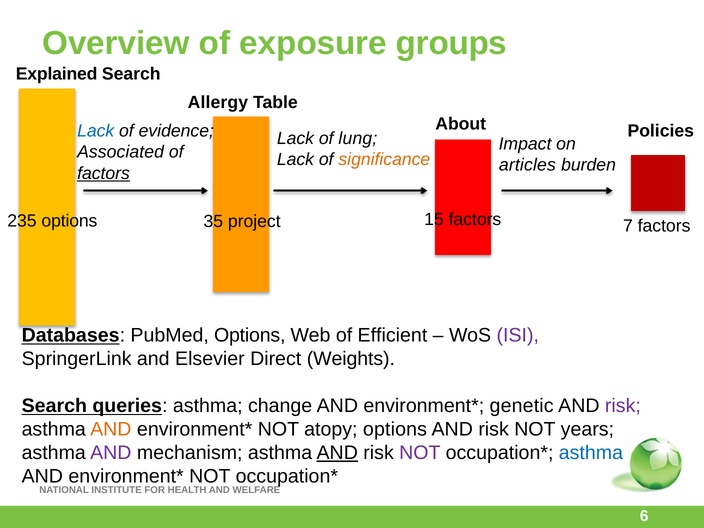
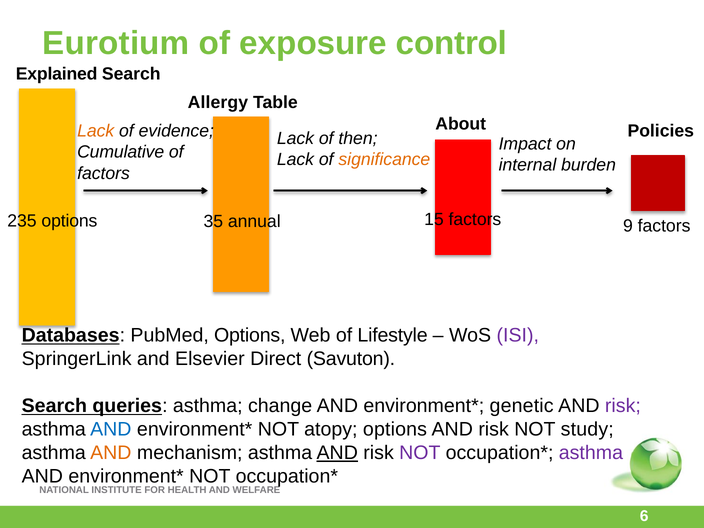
Overview: Overview -> Eurotium
groups: groups -> control
Lack at (96, 131) colour: blue -> orange
lung: lung -> then
Associated: Associated -> Cumulative
articles: articles -> internal
factors at (104, 173) underline: present -> none
7: 7 -> 9
project: project -> annual
Efficient: Efficient -> Lifestyle
Weights: Weights -> Savuton
AND at (111, 429) colour: orange -> blue
years: years -> study
AND at (111, 453) colour: purple -> orange
asthma at (591, 453) colour: blue -> purple
